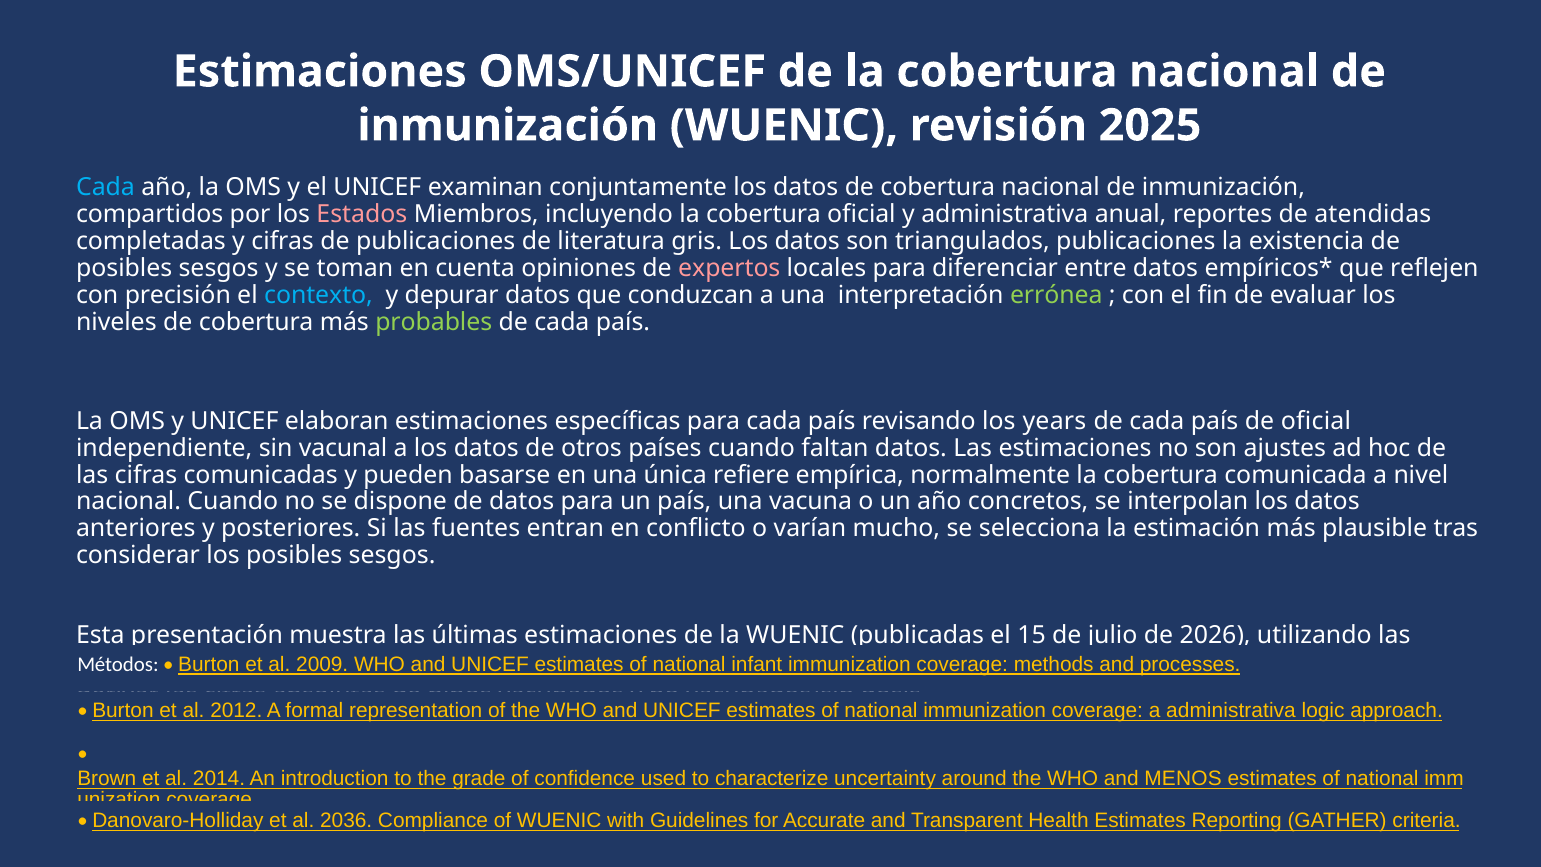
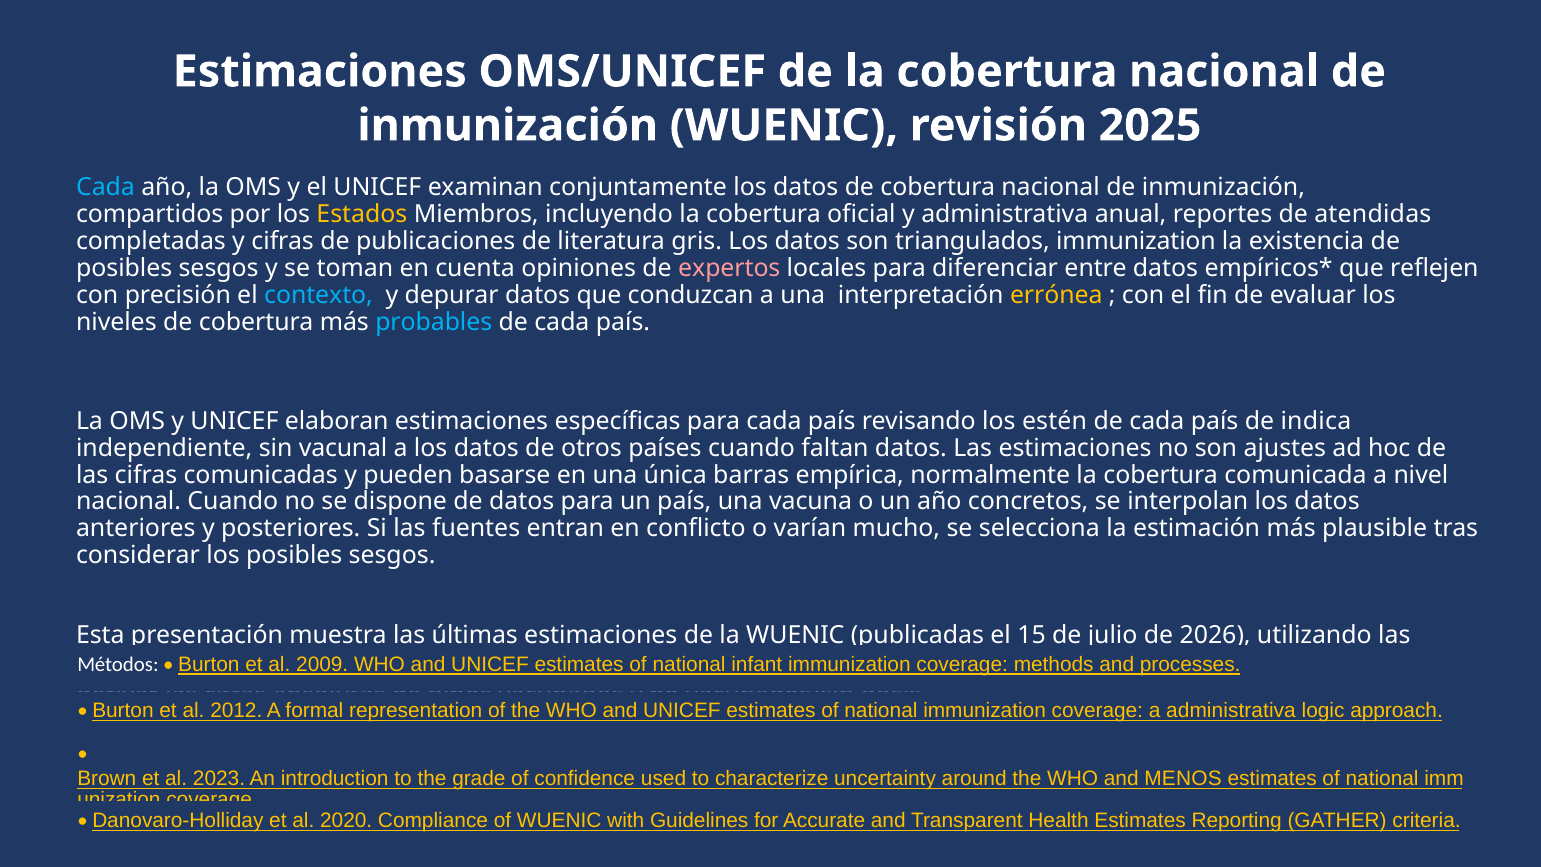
Estados colour: pink -> yellow
triangulados publicaciones: publicaciones -> immunization
errónea colour: light green -> yellow
probables colour: light green -> light blue
years: years -> estén
de oficial: oficial -> indica
refiere: refiere -> barras
2014: 2014 -> 2023
2036: 2036 -> 2020
